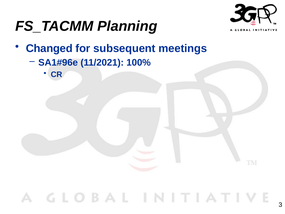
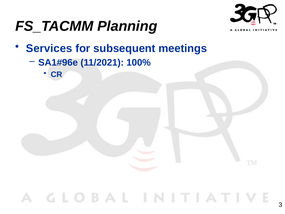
Changed: Changed -> Services
